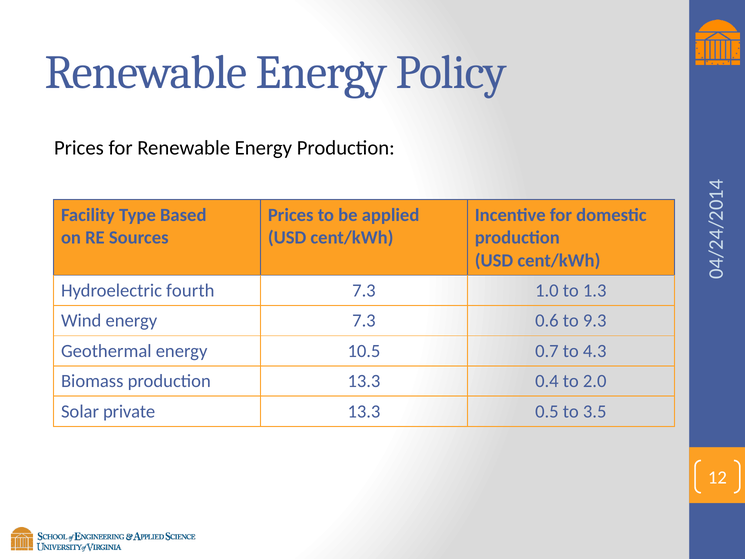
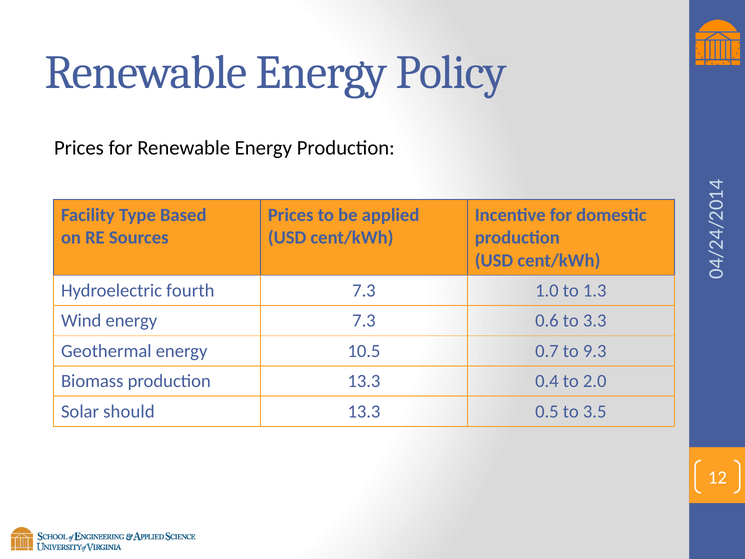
9.3: 9.3 -> 3.3
4.3: 4.3 -> 9.3
private: private -> should
